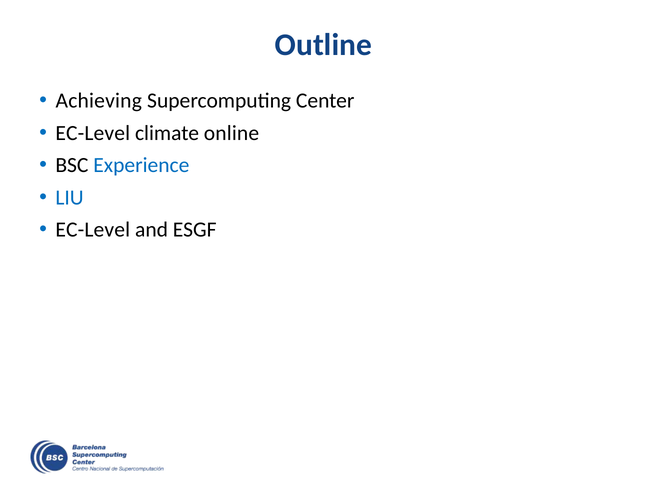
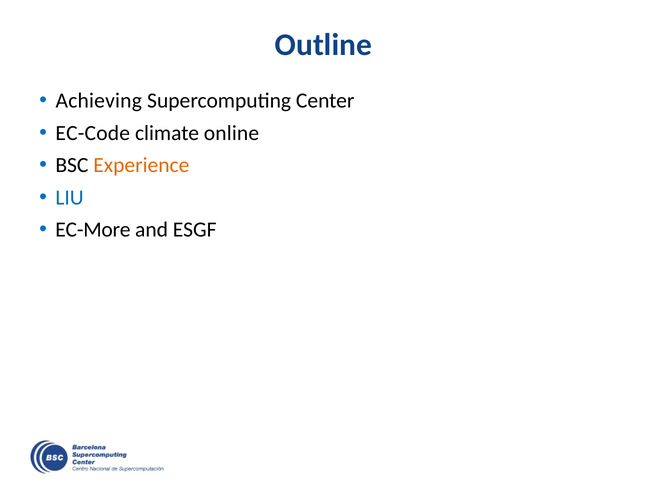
EC-Level at (93, 133): EC-Level -> EC-Code
Experience colour: blue -> orange
EC-Level at (93, 229): EC-Level -> EC-More
